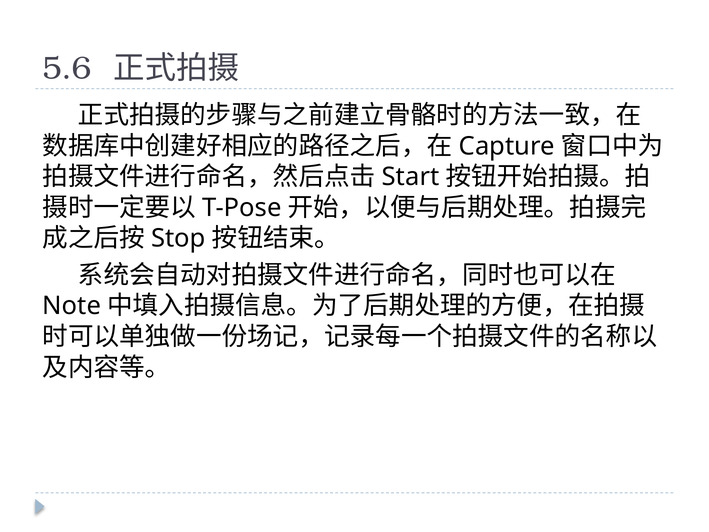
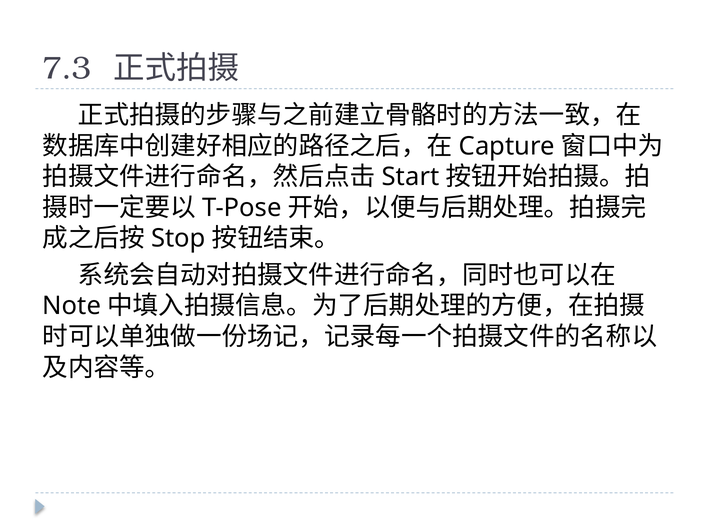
5.6: 5.6 -> 7.3
